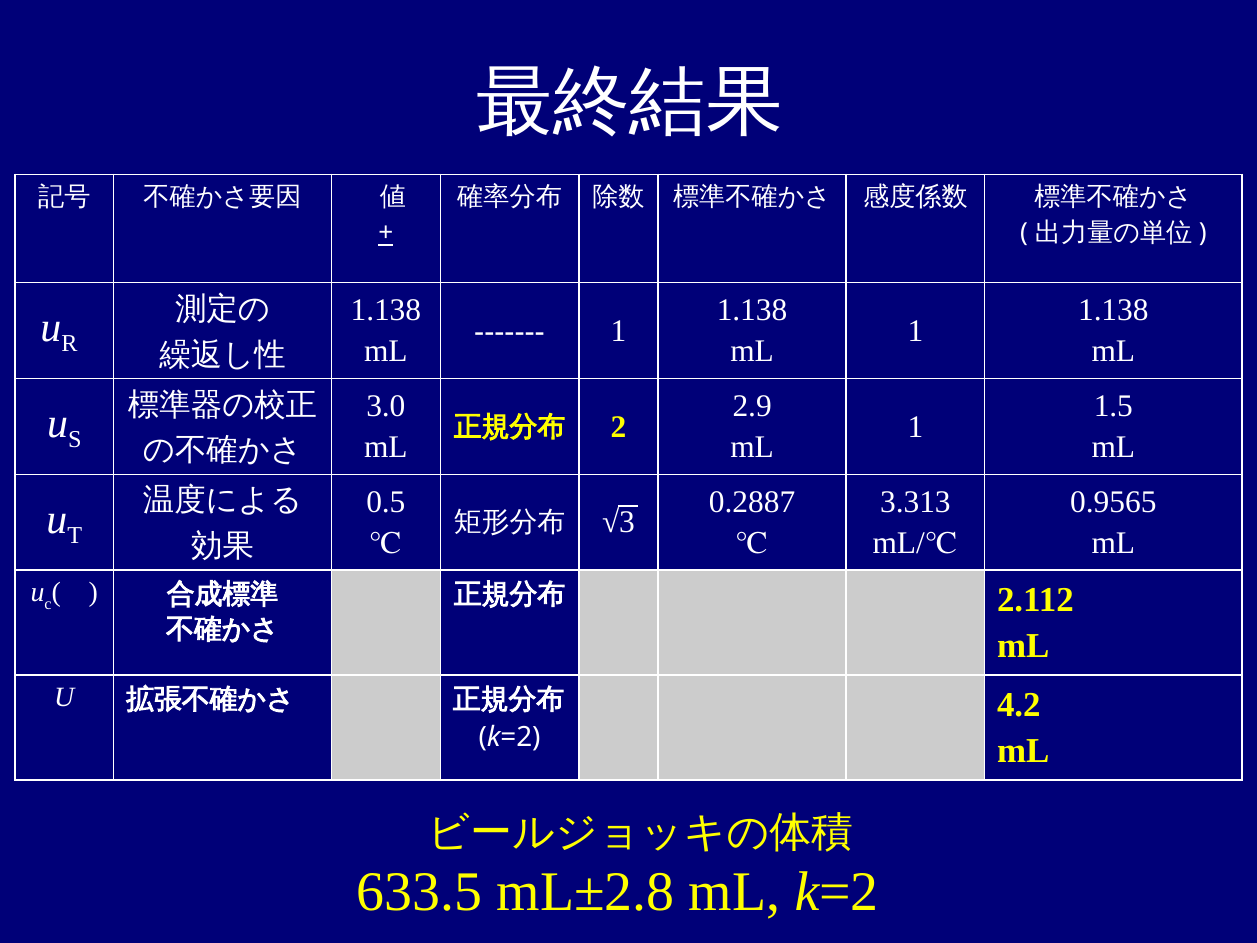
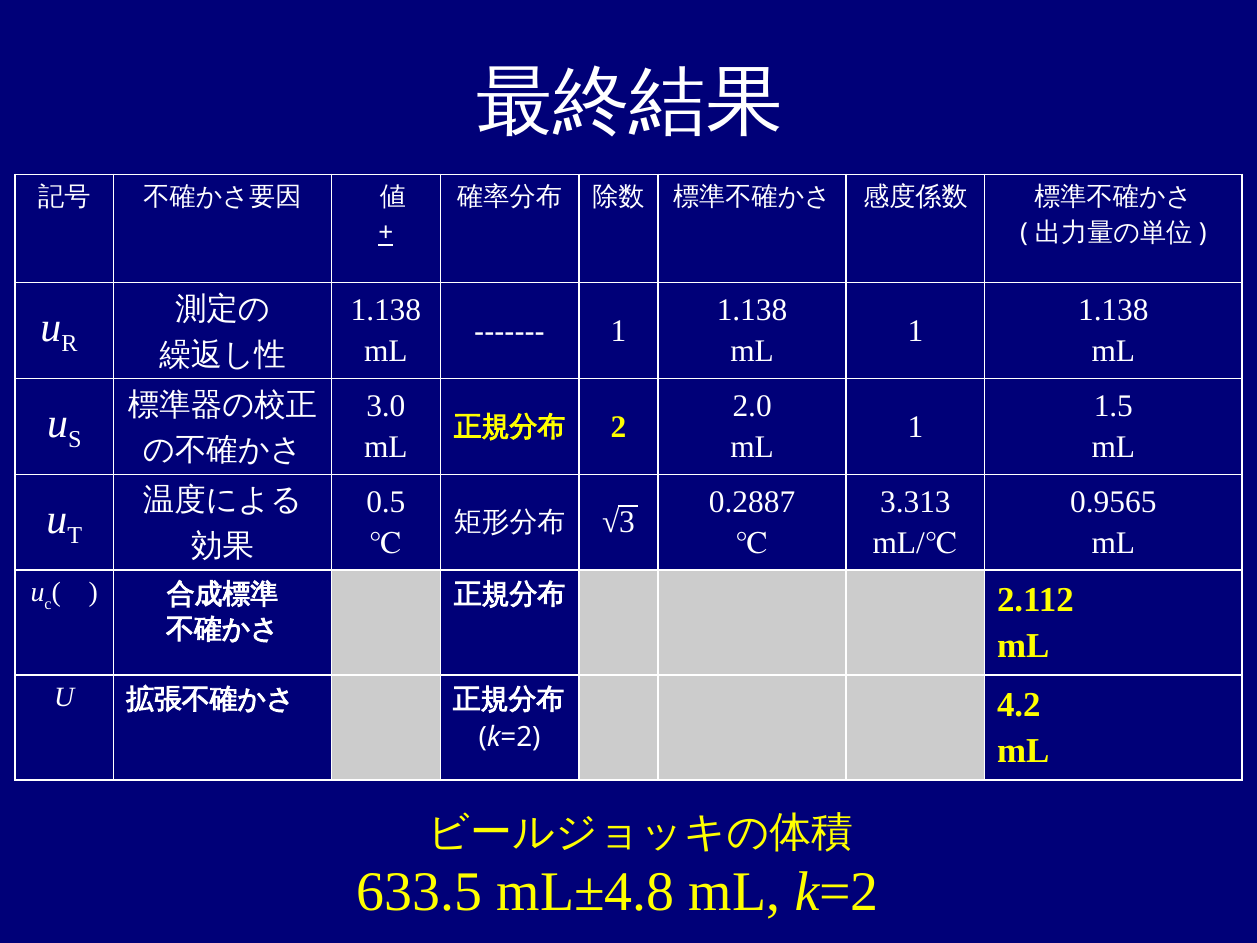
2.9: 2.9 -> 2.0
mL±2.8: mL±2.8 -> mL±4.8
